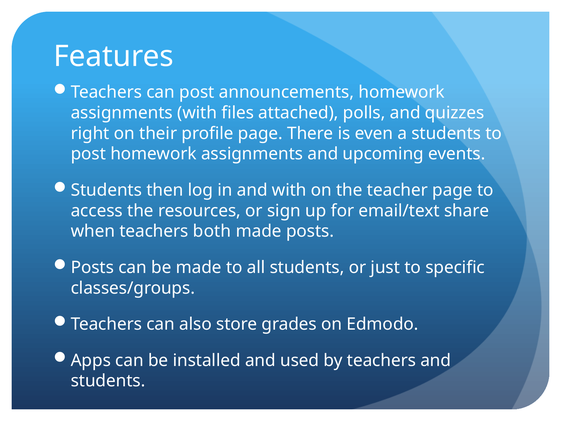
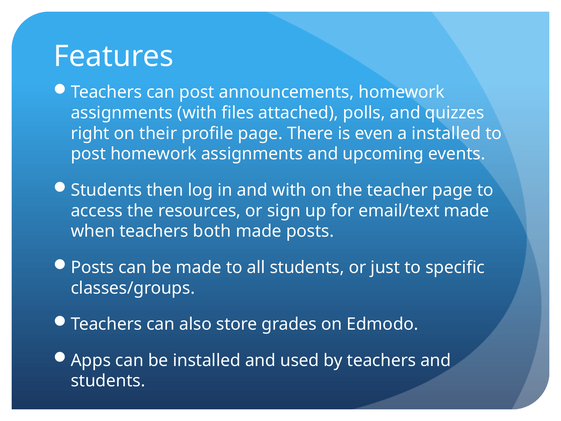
a students: students -> installed
email/text share: share -> made
